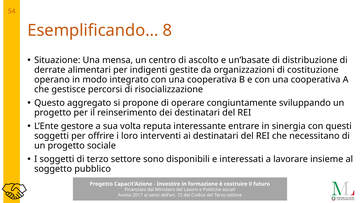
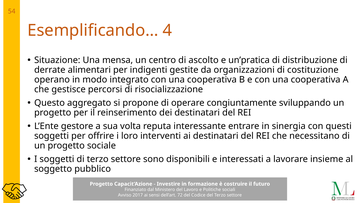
8: 8 -> 4
un’basate: un’basate -> un’pratica
